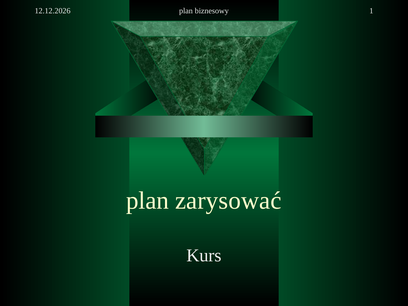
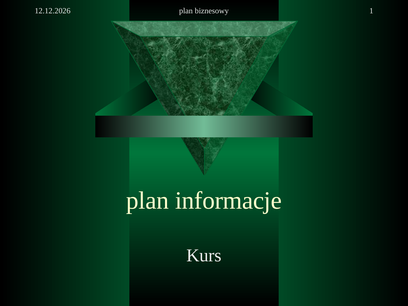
zarysować: zarysować -> informacje
